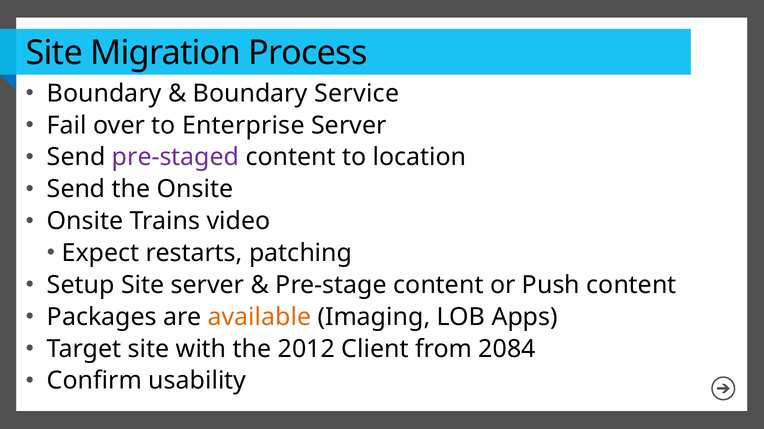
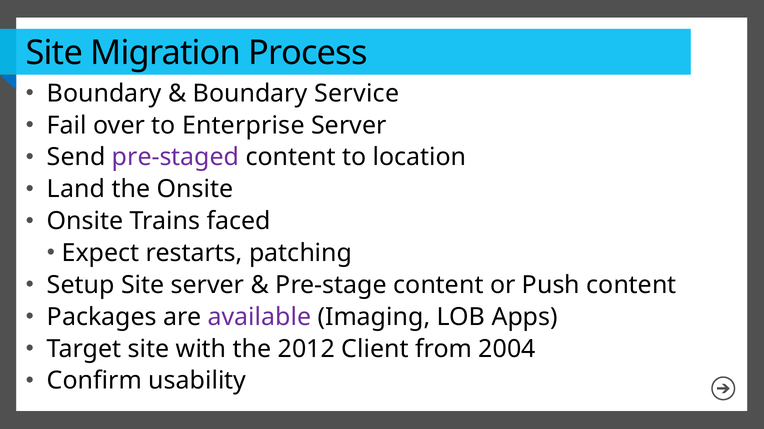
Send at (76, 189): Send -> Land
video: video -> faced
available colour: orange -> purple
2084: 2084 -> 2004
